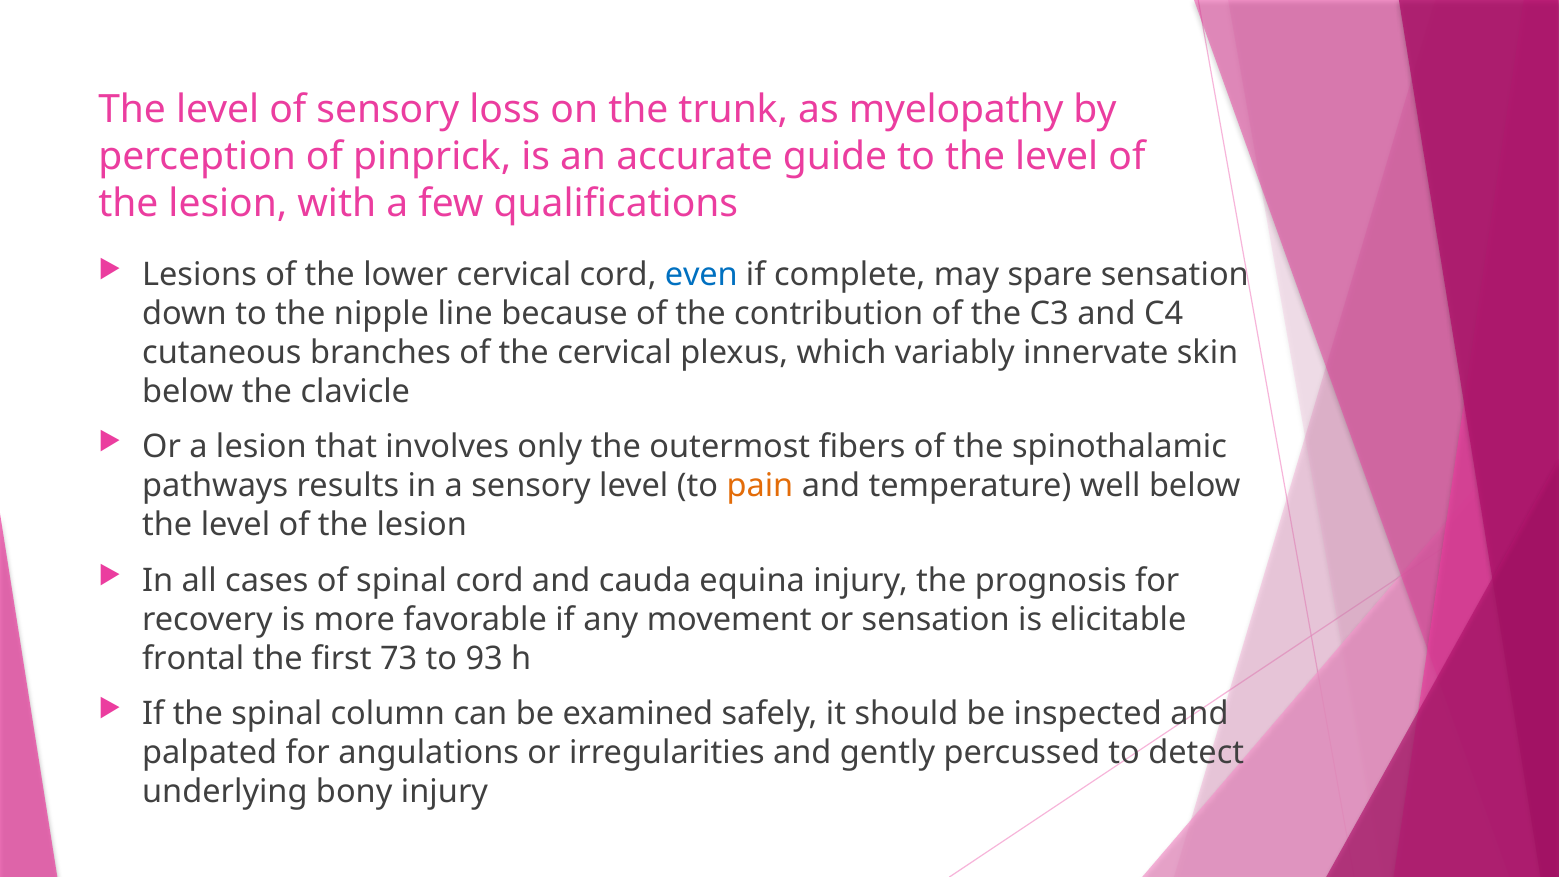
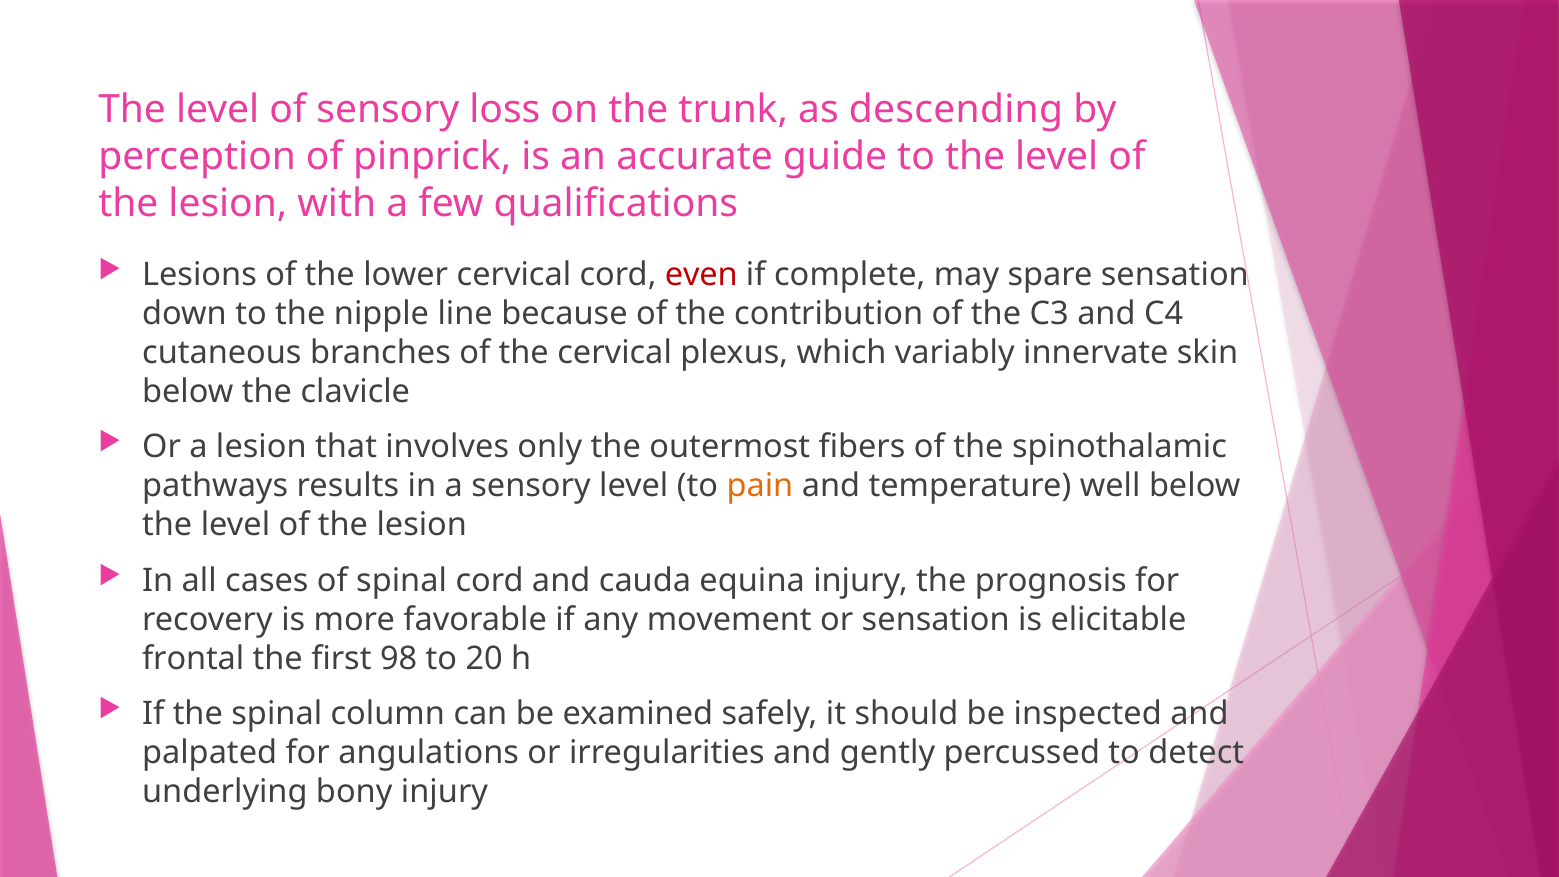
myelopathy: myelopathy -> descending
even colour: blue -> red
73: 73 -> 98
93: 93 -> 20
